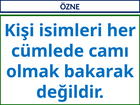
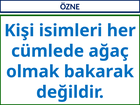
camı: camı -> ağaç
